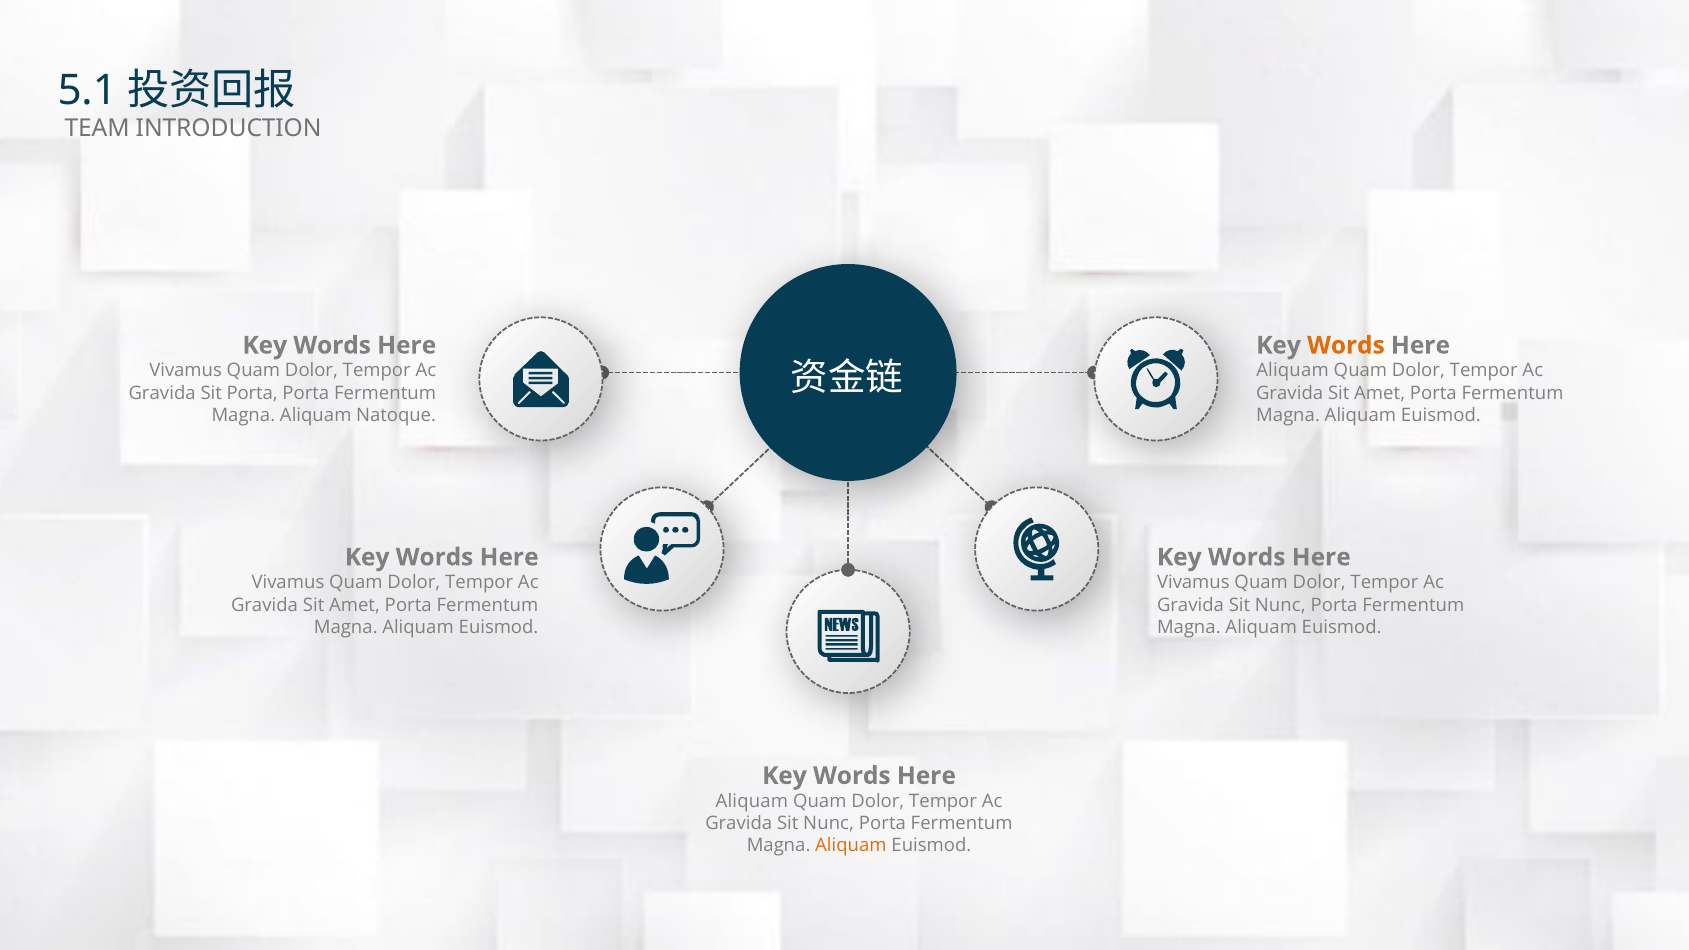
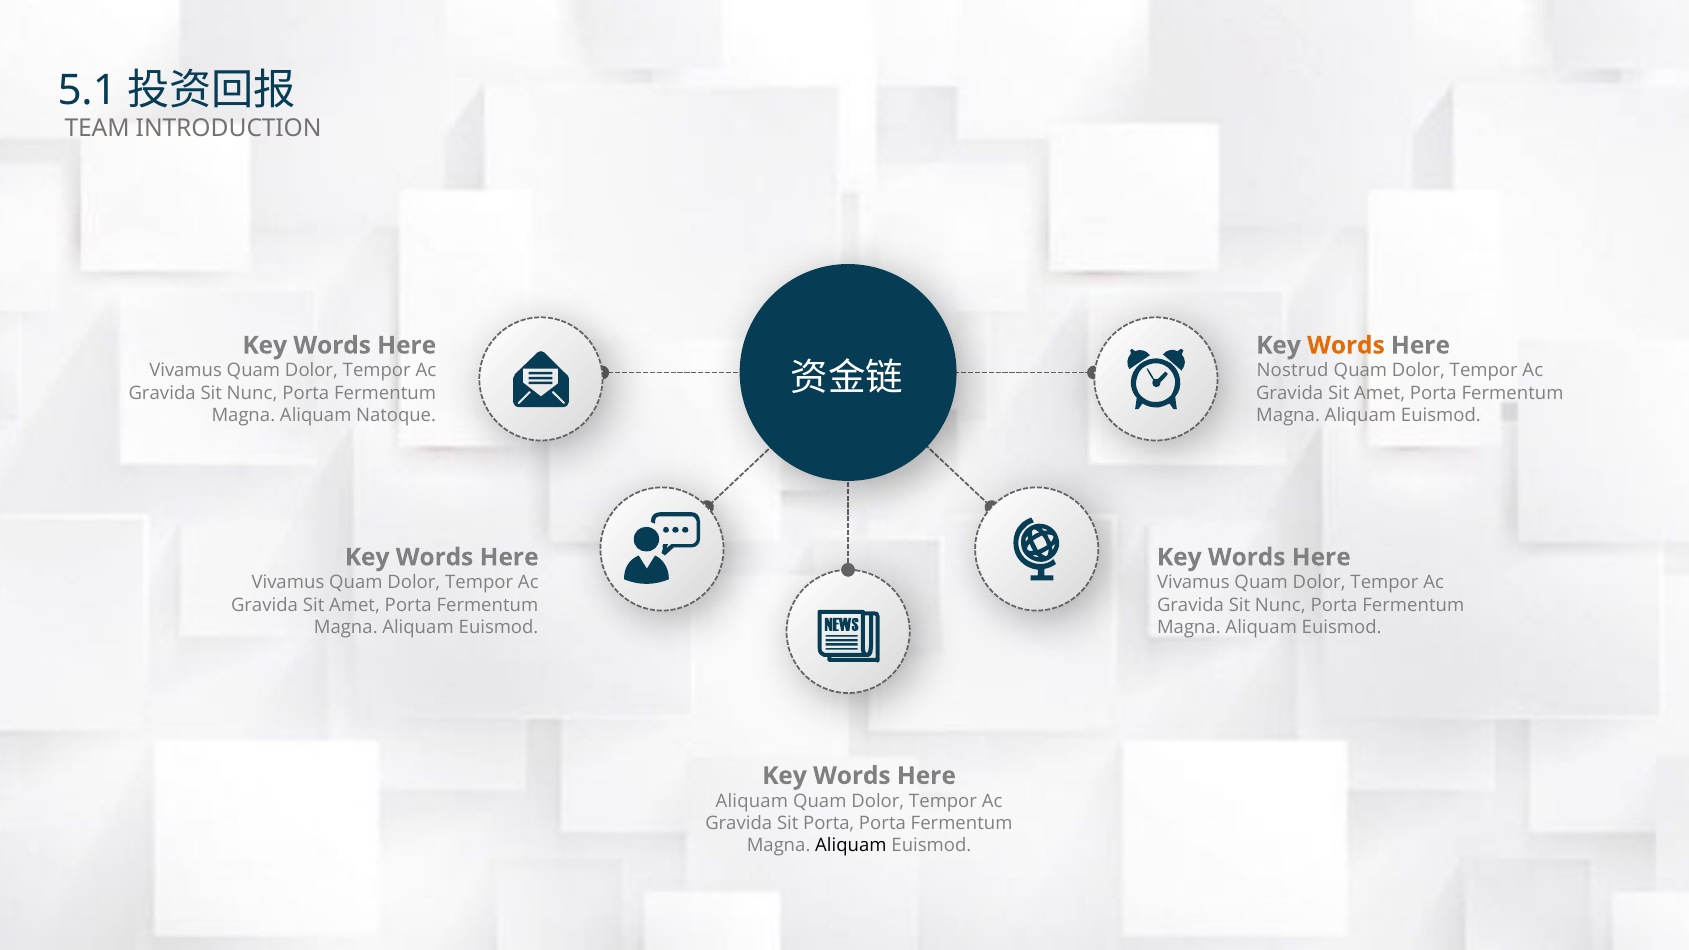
Aliquam at (1293, 371): Aliquam -> Nostrud
Porta at (252, 393): Porta -> Nunc
Nunc at (829, 824): Nunc -> Porta
Aliquam at (851, 846) colour: orange -> black
